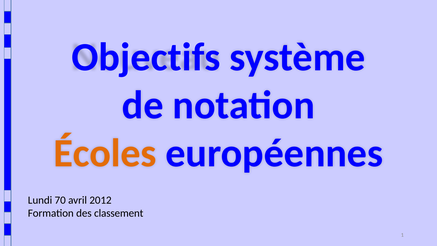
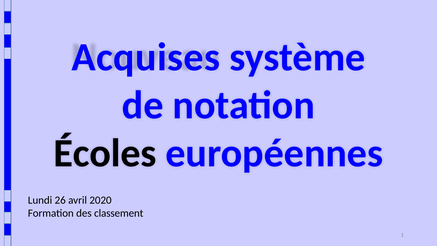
Objectifs: Objectifs -> Acquises
Écoles colour: orange -> black
70: 70 -> 26
2012: 2012 -> 2020
